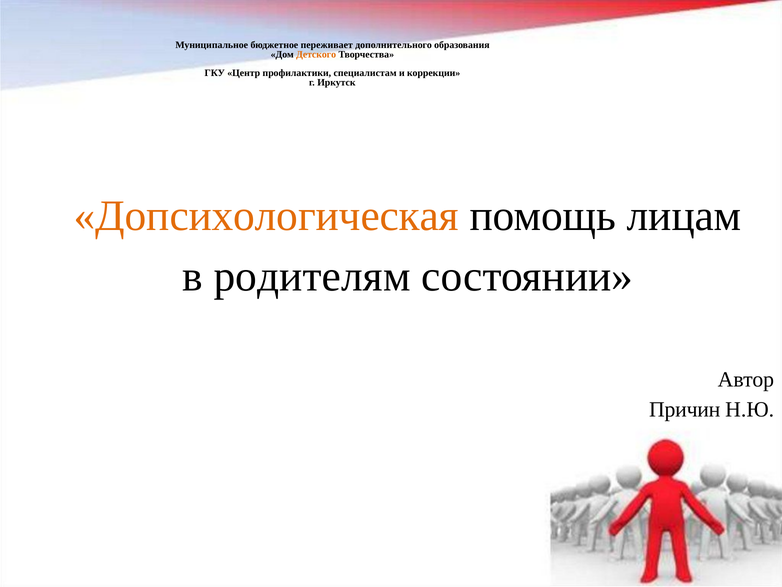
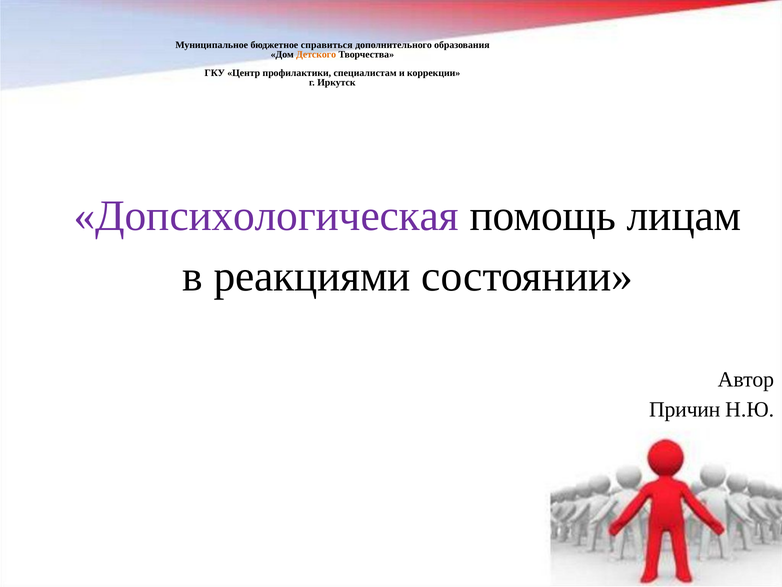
переживает: переживает -> справиться
Допсихологическая colour: orange -> purple
родителям: родителям -> реакциями
